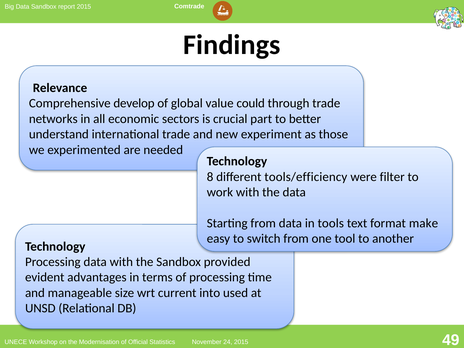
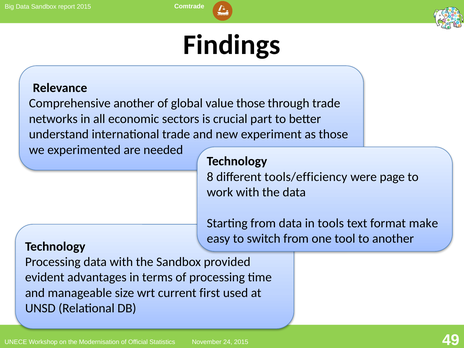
Comprehensive develop: develop -> another
value could: could -> those
filter: filter -> page
into: into -> first
